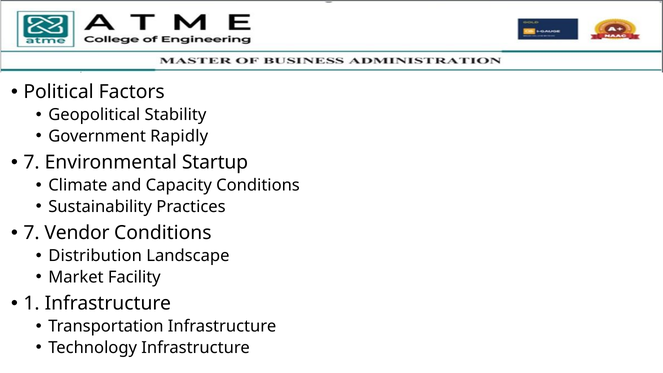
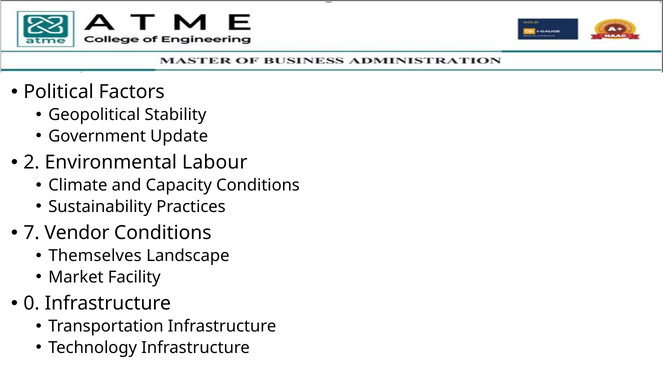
Rapidly: Rapidly -> Update
7 at (32, 162): 7 -> 2
Startup: Startup -> Labour
Distribution: Distribution -> Themselves
1: 1 -> 0
